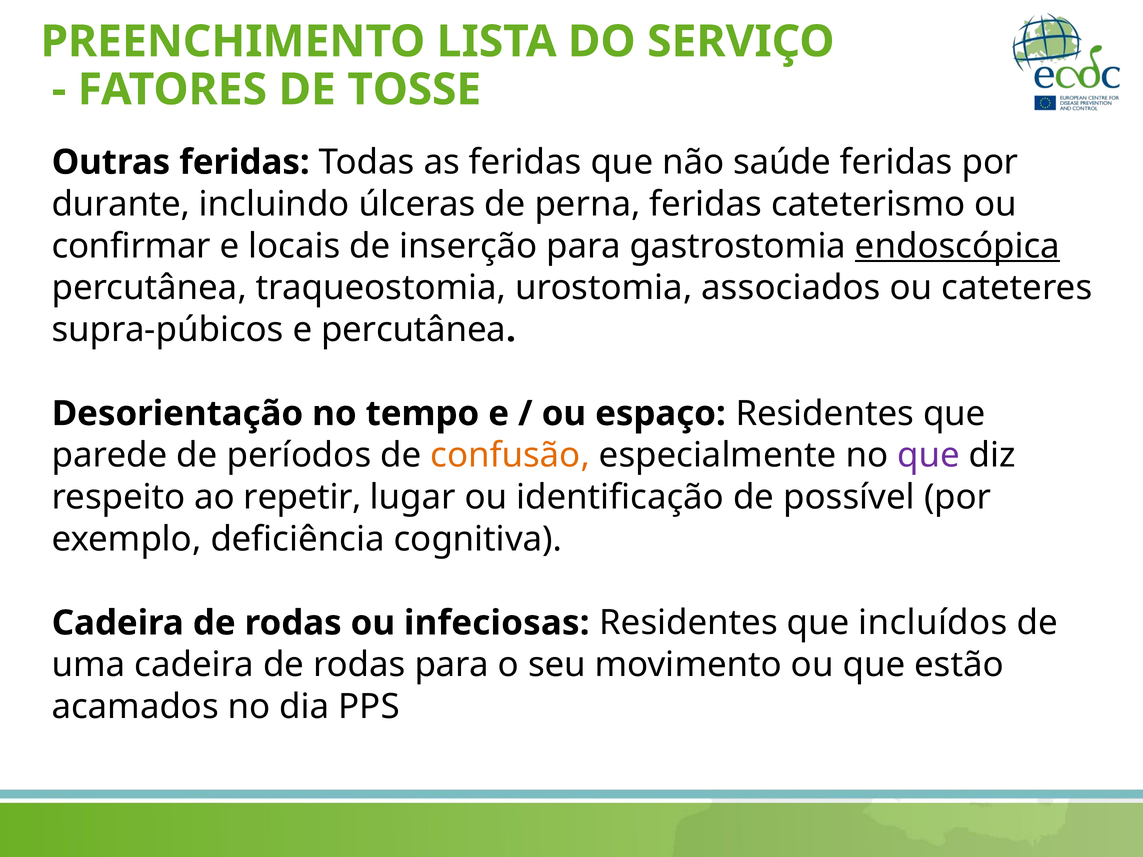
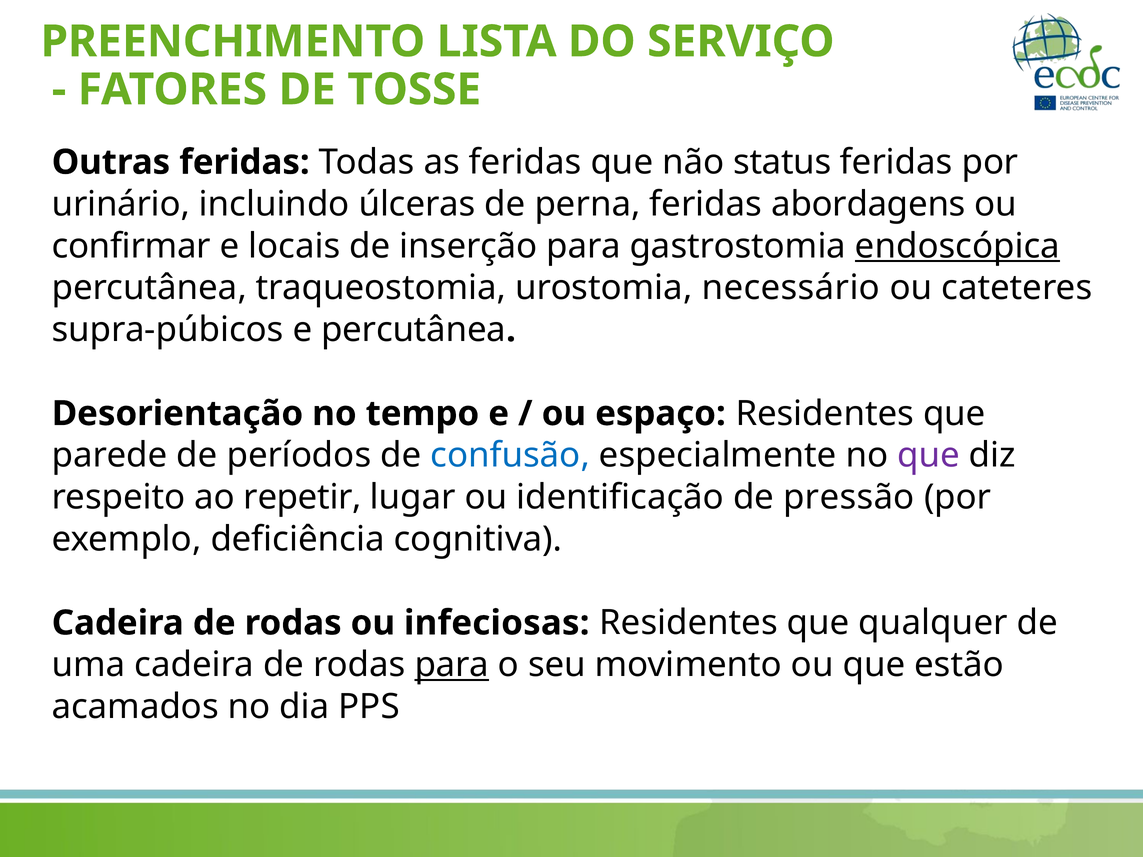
saúde: saúde -> status
durante: durante -> urinário
cateterismo: cateterismo -> abordagens
associados: associados -> necessário
confusão colour: orange -> blue
possível: possível -> pressão
incluídos: incluídos -> qualquer
para at (452, 665) underline: none -> present
